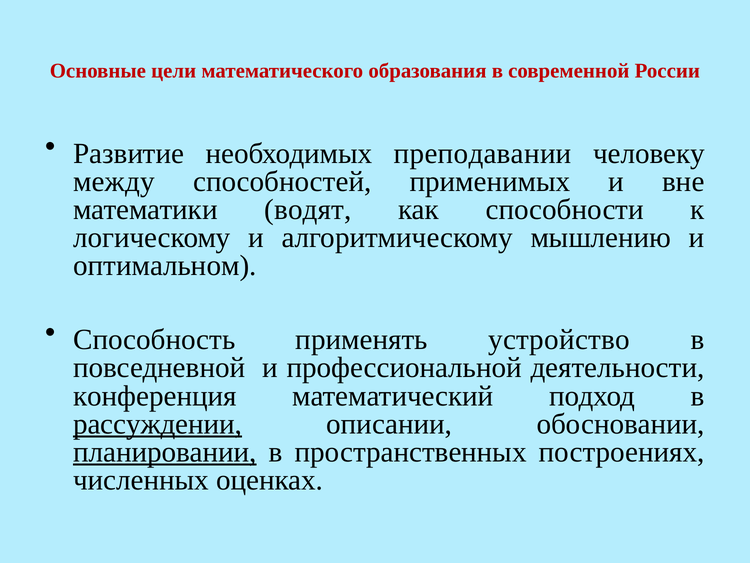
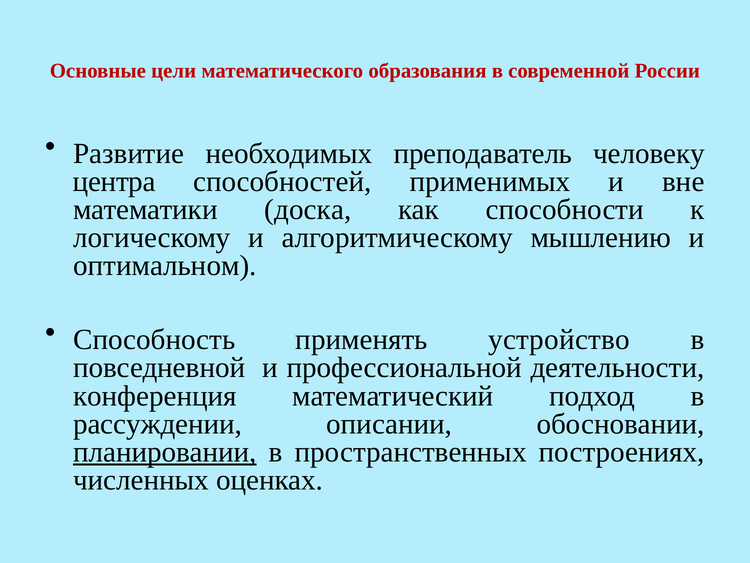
преподавании: преподавании -> преподаватель
между: между -> центра
водят: водят -> доска
рассуждении underline: present -> none
